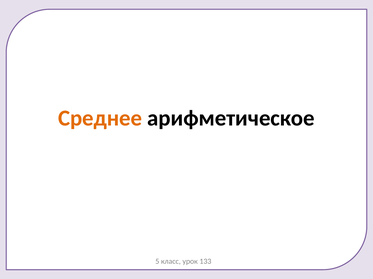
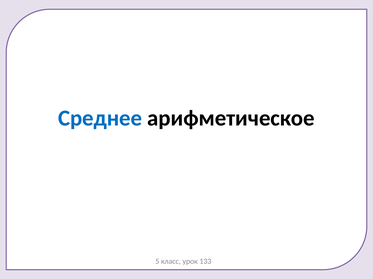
Среднее colour: orange -> blue
